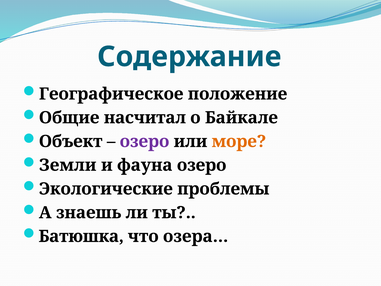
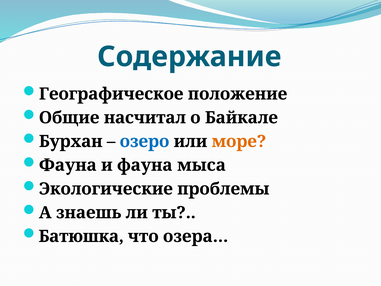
Объект: Объект -> Бурхан
озеро at (145, 141) colour: purple -> blue
Земли at (68, 165): Земли -> Фауна
фауна озеро: озеро -> мыса
